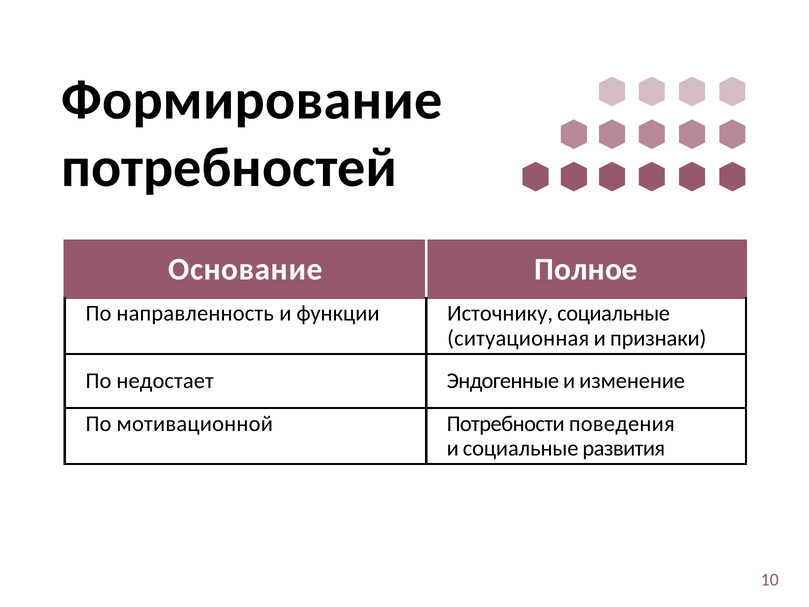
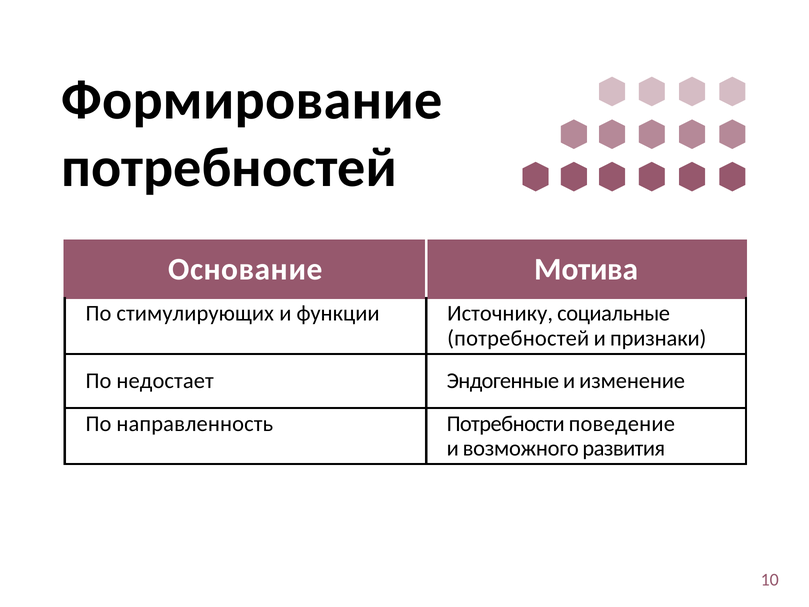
Полное: Полное -> Мотива
направленность: направленность -> стимулирующих
ситуационная at (518, 338): ситуационная -> потребностей
мотивационной: мотивационной -> направленность
поведения: поведения -> поведение
и социальные: социальные -> возможного
